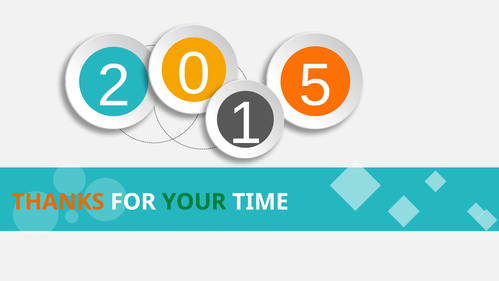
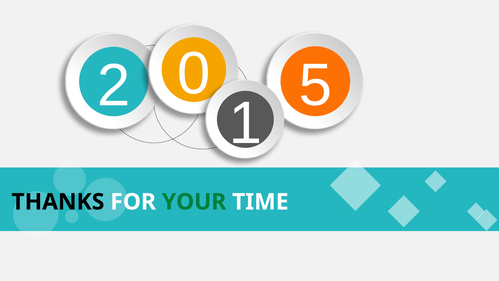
THANKS colour: orange -> black
